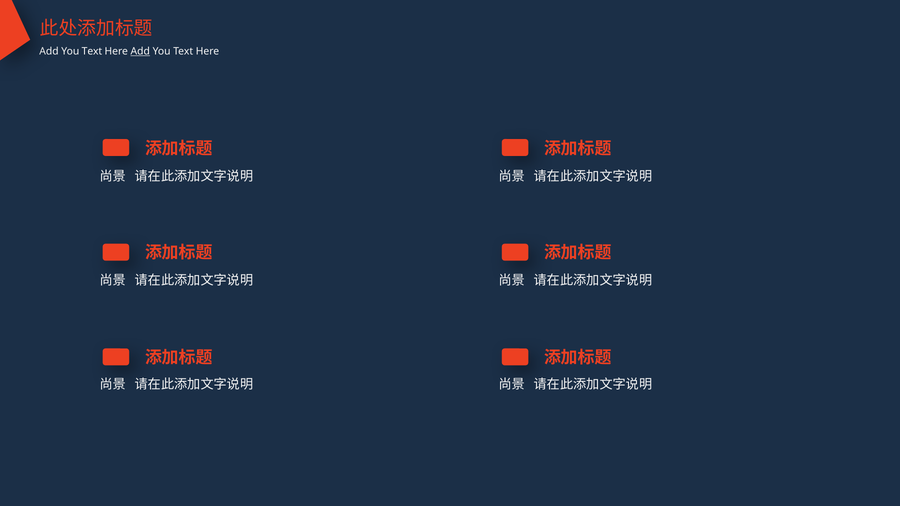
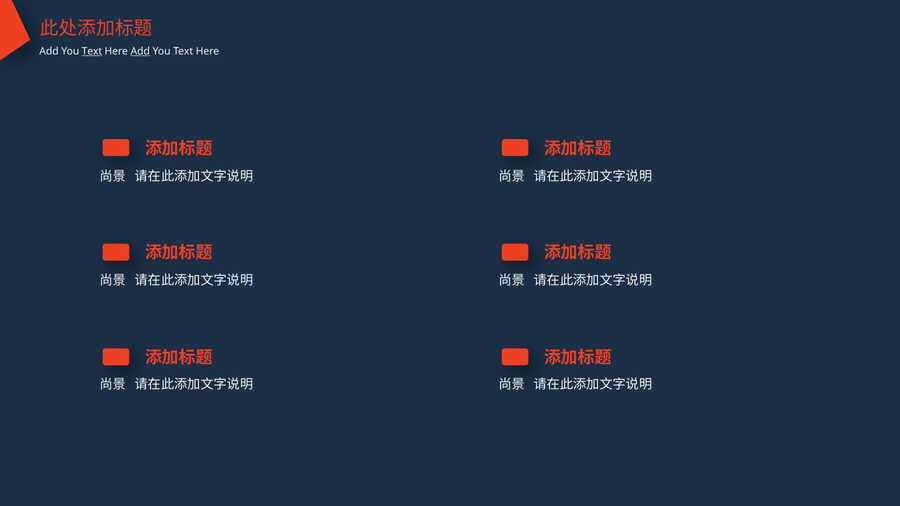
Text at (92, 51) underline: none -> present
